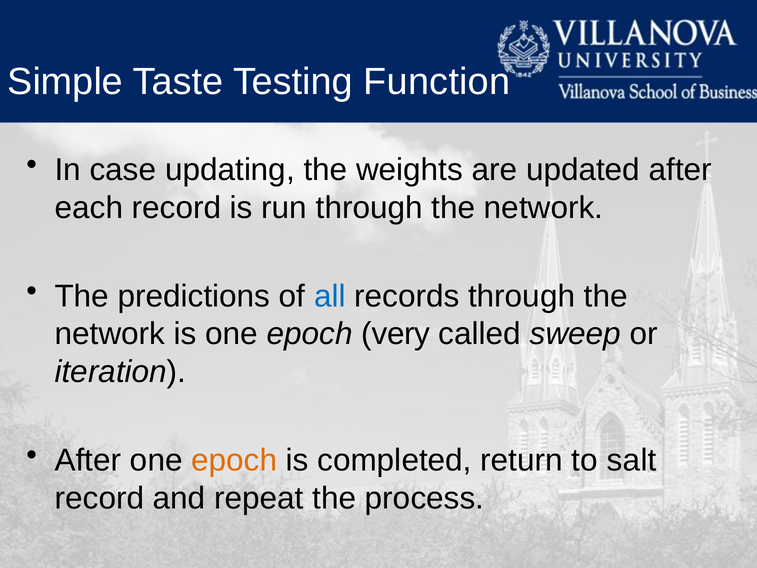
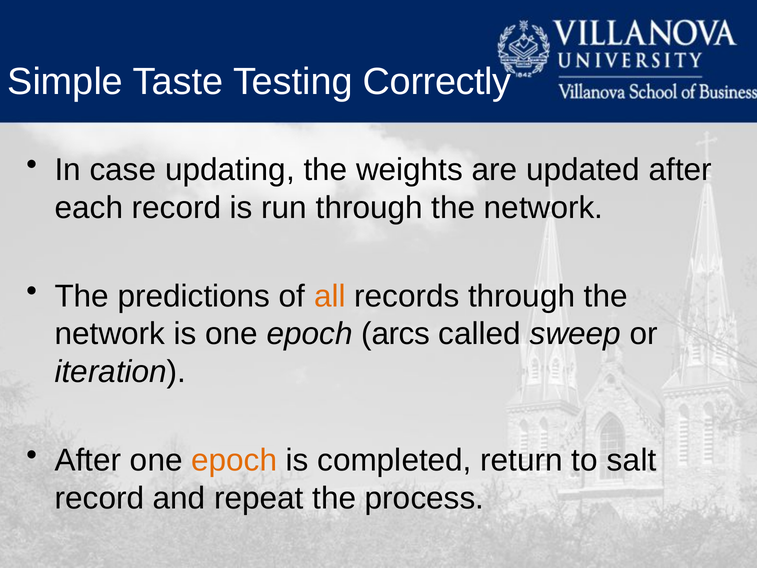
Function: Function -> Correctly
all colour: blue -> orange
very: very -> arcs
